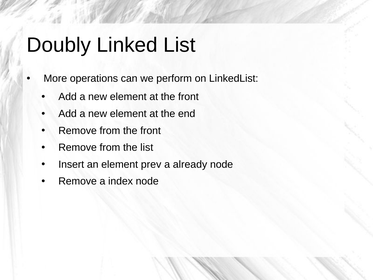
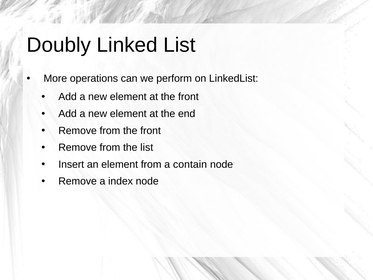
element prev: prev -> from
already: already -> contain
